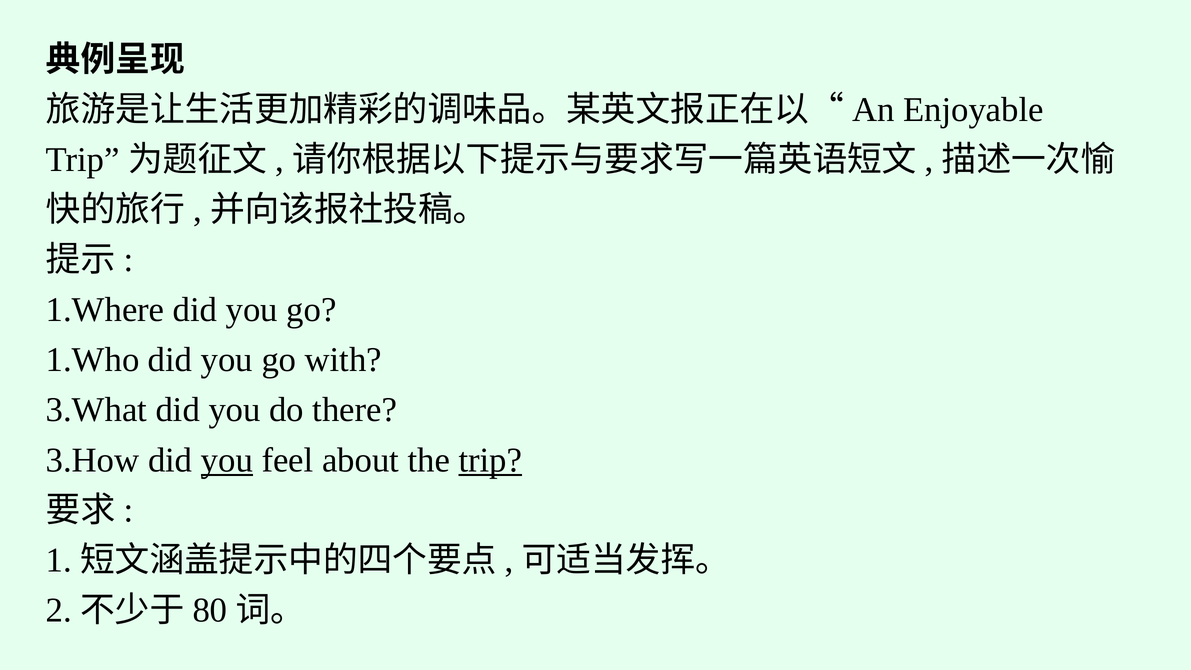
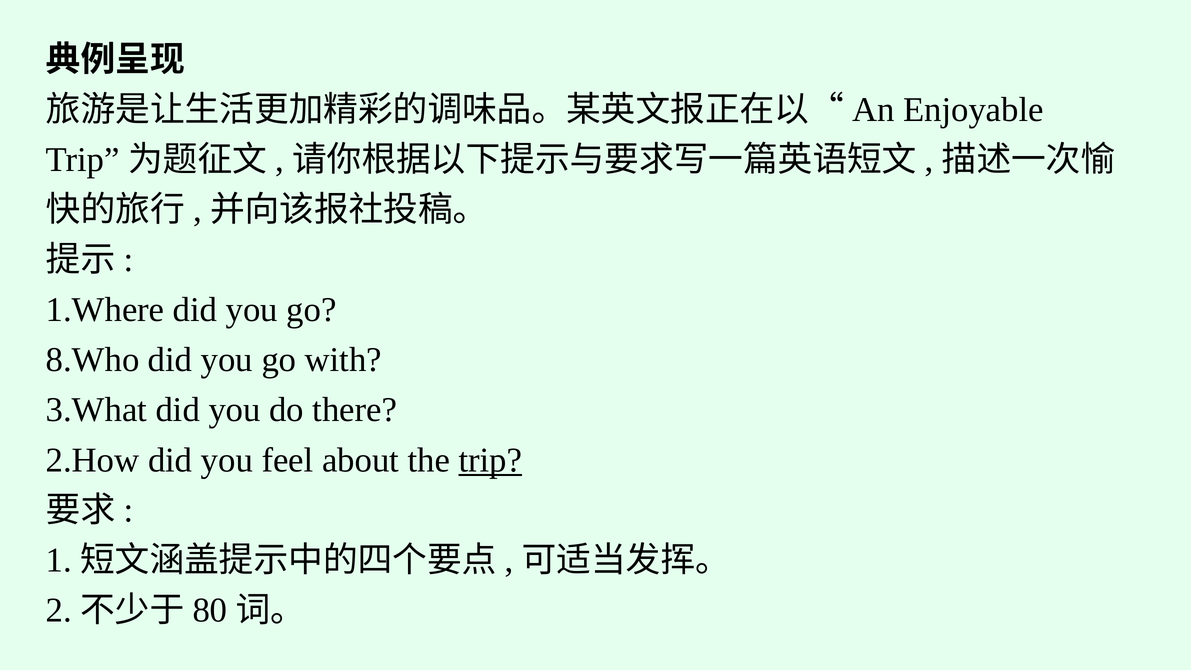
1.Who: 1.Who -> 8.Who
3.How: 3.How -> 2.How
you at (227, 460) underline: present -> none
